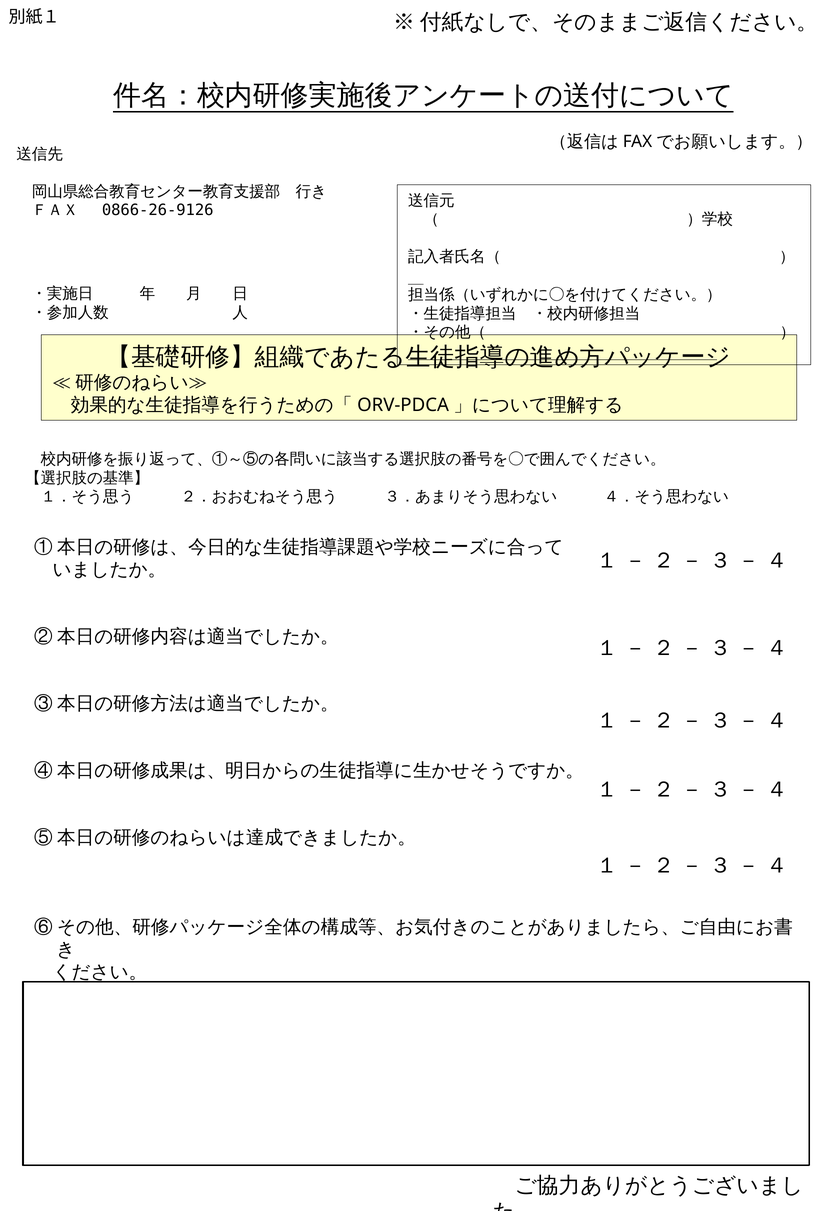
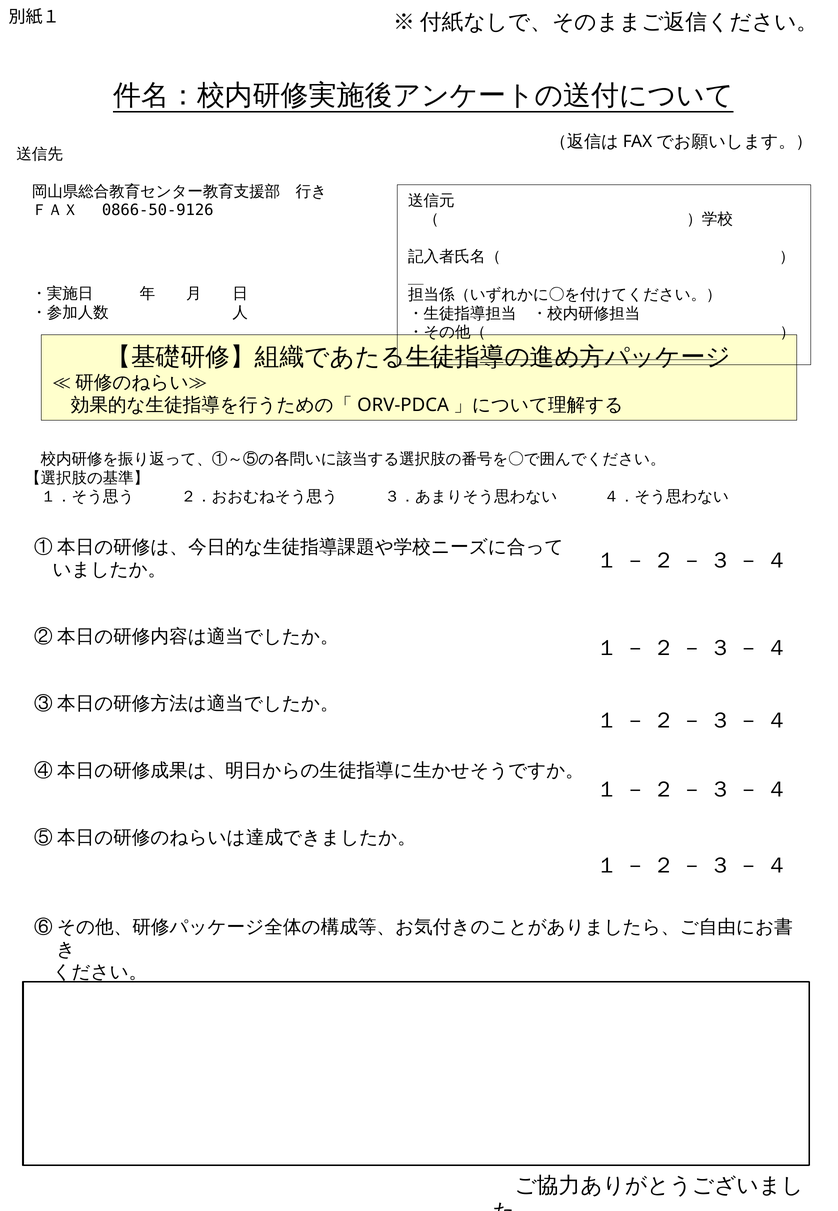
0866-26-9126: 0866-26-9126 -> 0866-50-9126
